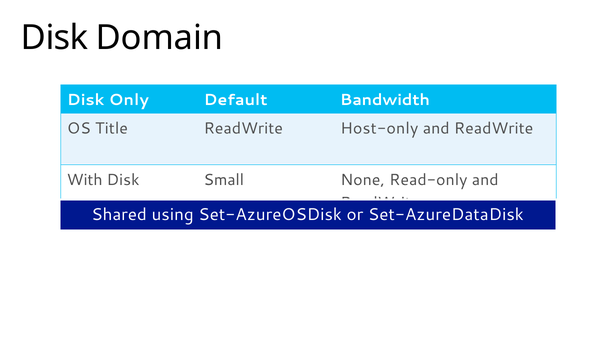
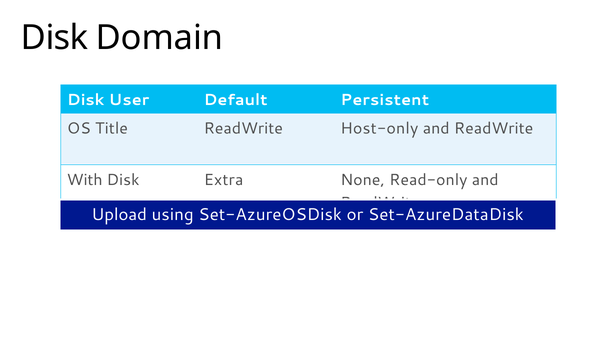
Only: Only -> User
Bandwidth: Bandwidth -> Persistent
Small: Small -> Extra
Shared: Shared -> Upload
